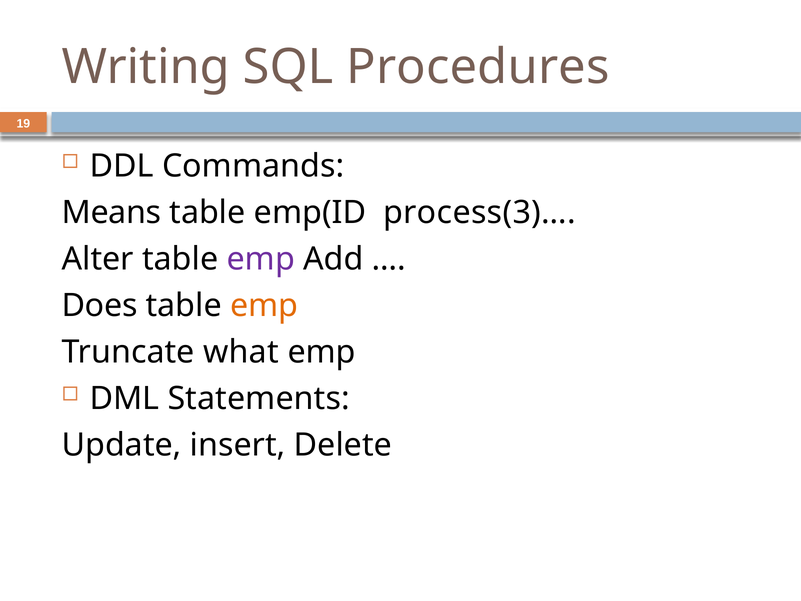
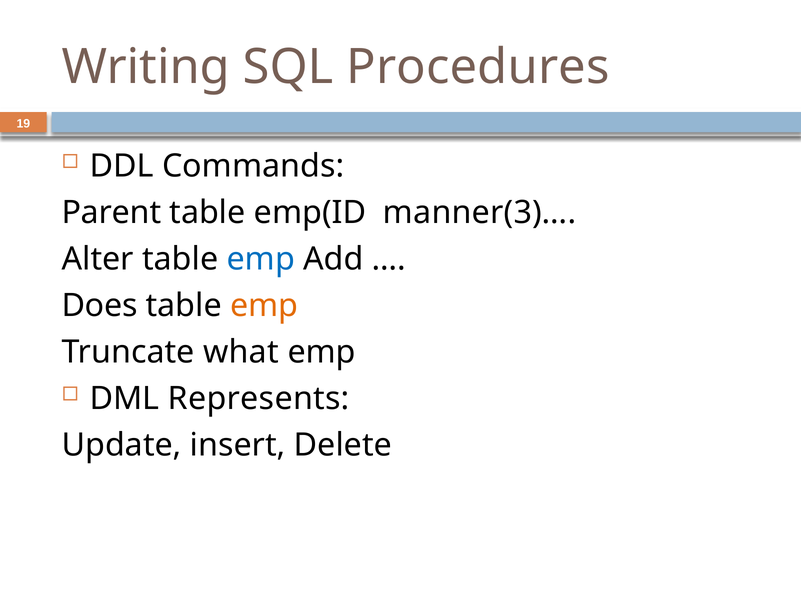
Means: Means -> Parent
process(3)…: process(3)… -> manner(3)…
emp at (261, 259) colour: purple -> blue
Statements: Statements -> Represents
